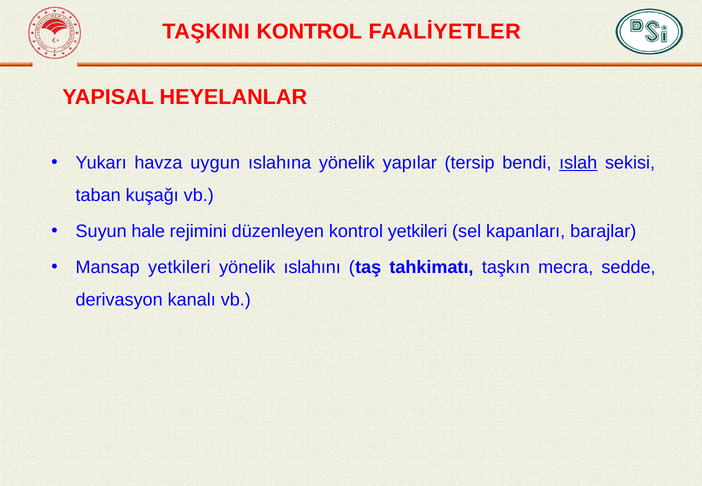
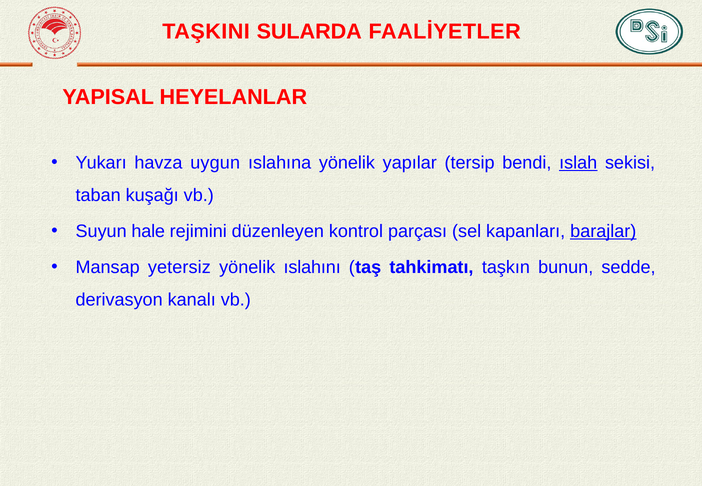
TAŞKINI KONTROL: KONTROL -> SULARDA
kontrol yetkileri: yetkileri -> parçası
barajlar underline: none -> present
Mansap yetkileri: yetkileri -> yetersiz
mecra: mecra -> bunun
